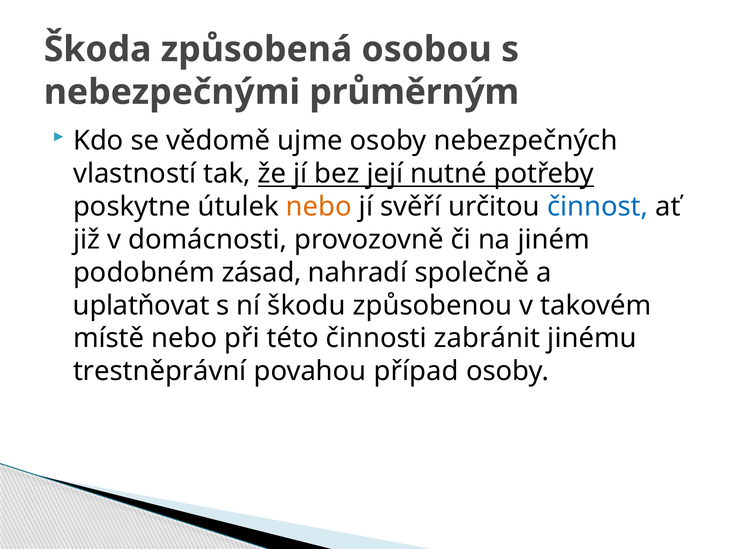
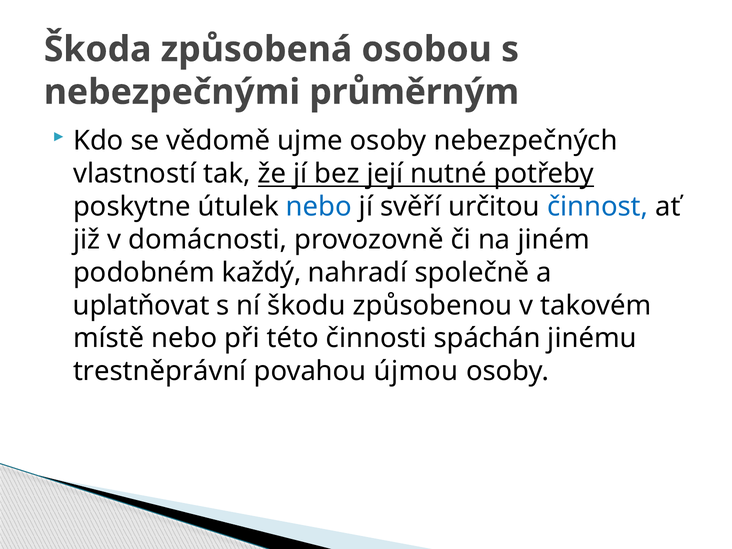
nebo at (319, 207) colour: orange -> blue
zásad: zásad -> každý
zabránit: zabránit -> spáchán
případ: případ -> újmou
